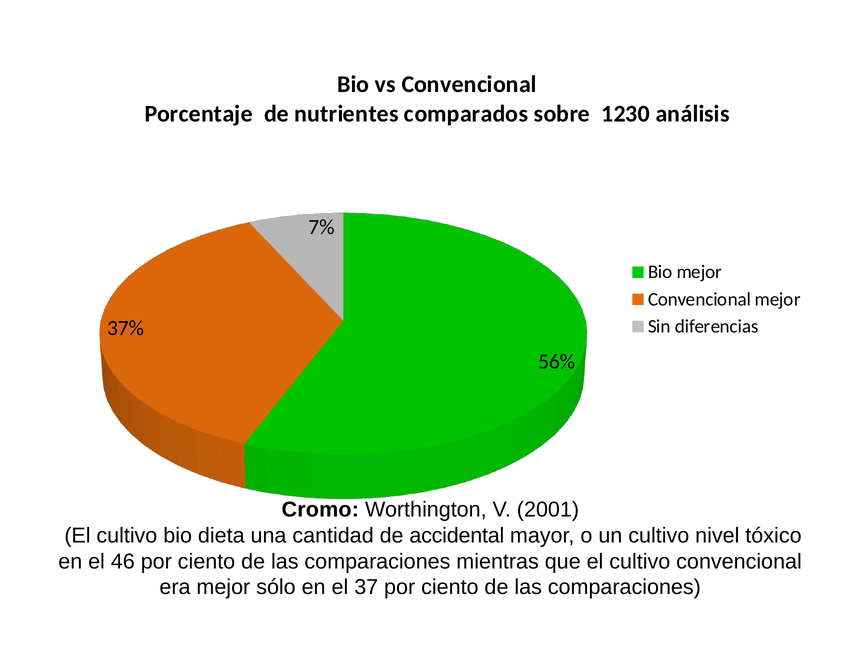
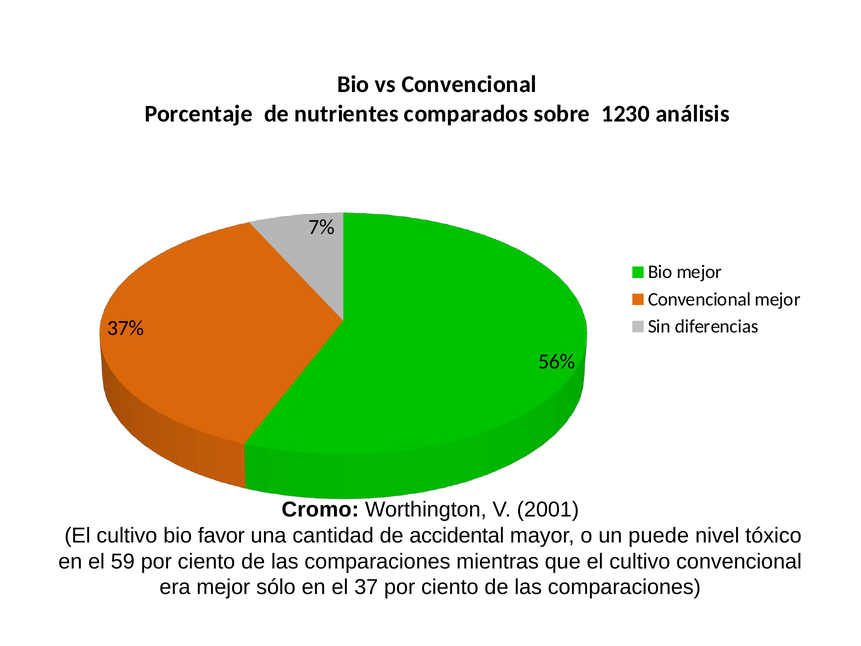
dieta: dieta -> favor
un cultivo: cultivo -> puede
46: 46 -> 59
